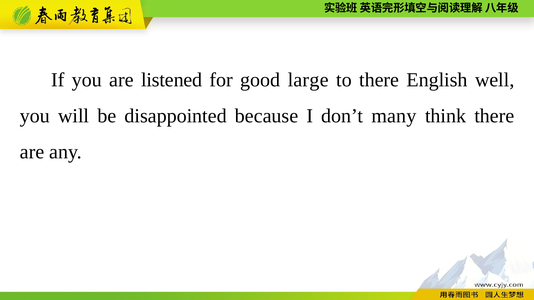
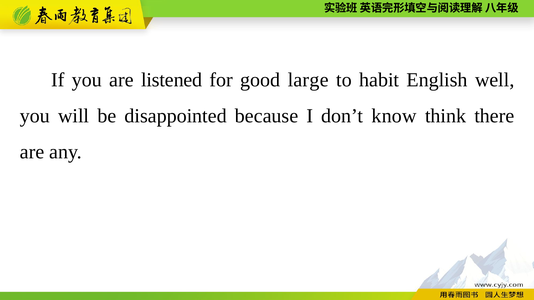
to there: there -> habit
many: many -> know
